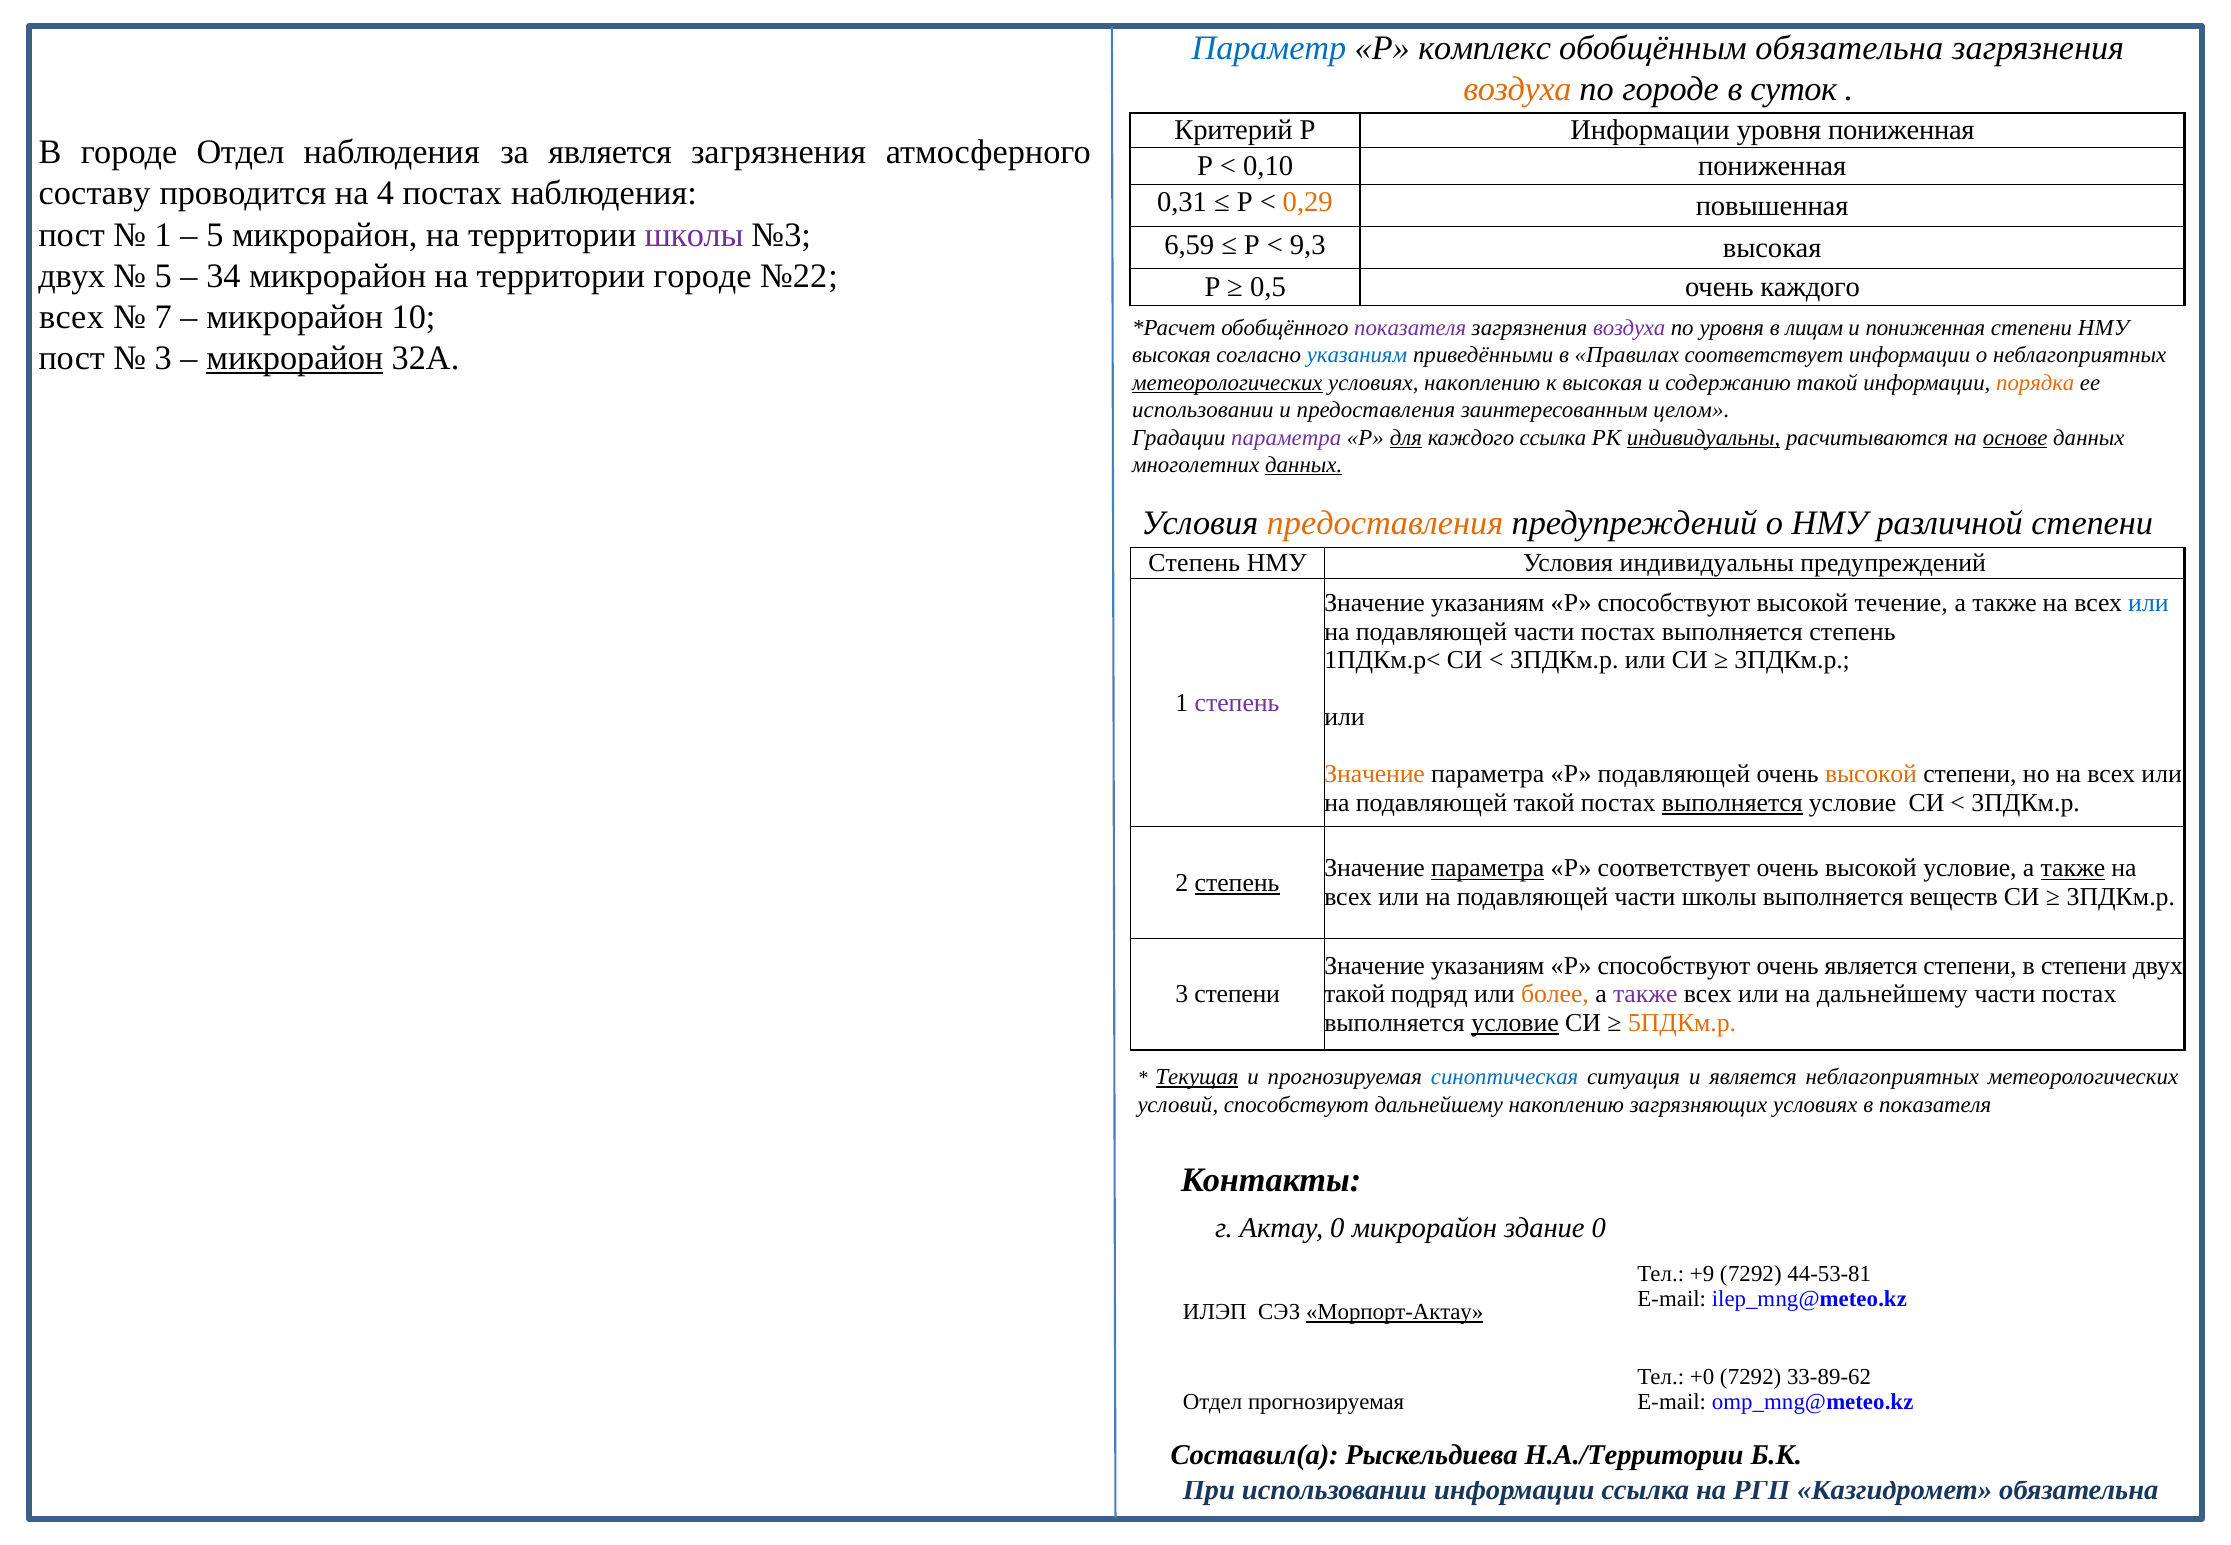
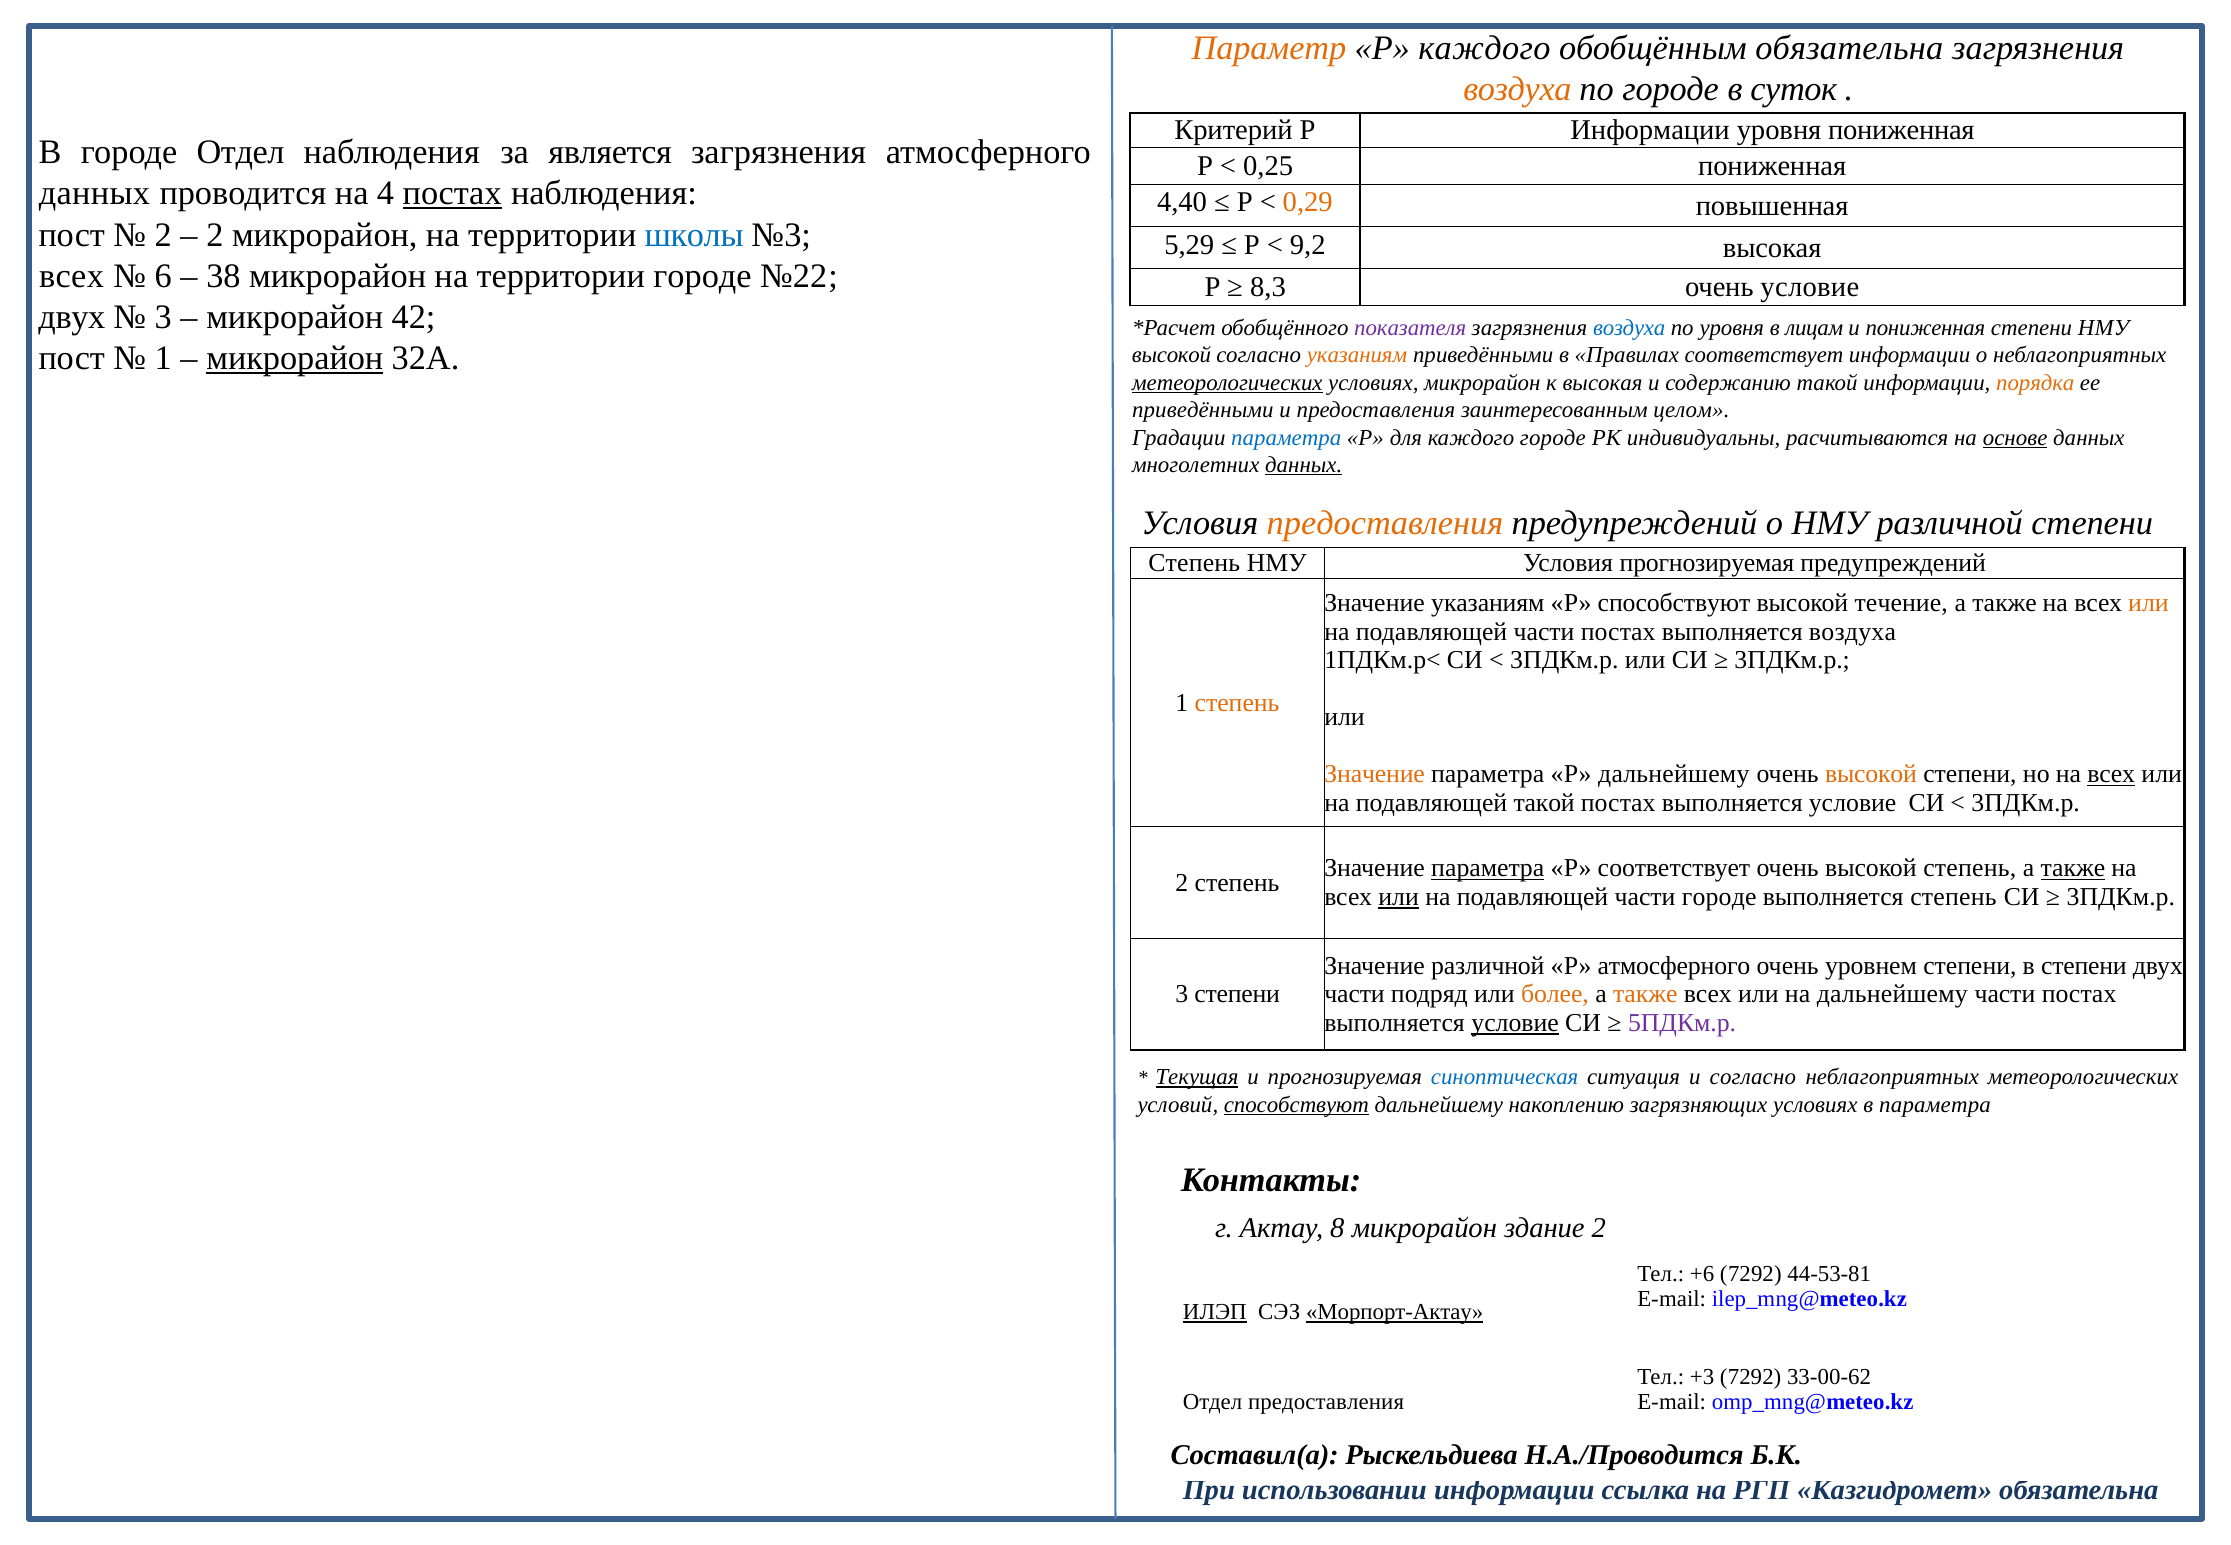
Параметр colour: blue -> orange
Р комплекс: комплекс -> каждого
0,10: 0,10 -> 0,25
составу at (95, 193): составу -> данных
постах at (452, 193) underline: none -> present
0,31: 0,31 -> 4,40
1 at (163, 235): 1 -> 2
5 at (215, 235): 5 -> 2
школы at (694, 235) colour: purple -> blue
6,59: 6,59 -> 5,29
9,3: 9,3 -> 9,2
двух at (72, 276): двух -> всех
5 at (163, 276): 5 -> 6
34: 34 -> 38
0,5: 0,5 -> 8,3
очень каждого: каждого -> условие
всех at (72, 317): всех -> двух
7 at (163, 317): 7 -> 3
10: 10 -> 42
воздуха at (1629, 328) colour: purple -> blue
3 at (163, 358): 3 -> 1
высокая at (1171, 355): высокая -> высокой
указаниям at (1357, 355) colour: blue -> orange
условиях накоплению: накоплению -> микрорайон
использовании at (1203, 410): использовании -> приведёнными
параметра at (1286, 437) colour: purple -> blue
для underline: present -> none
каждого ссылка: ссылка -> городе
индивидуальны at (1704, 437) underline: present -> none
Условия индивидуальны: индивидуальны -> прогнозируемая
или at (2148, 603) colour: blue -> orange
выполняется степень: степень -> воздуха
степень at (1237, 703) colour: purple -> orange
Р подавляющей: подавляющей -> дальнейшему
всех at (2111, 774) underline: none -> present
выполняется at (1732, 803) underline: present -> none
высокой условие: условие -> степень
степень at (1237, 882) underline: present -> none
или at (1399, 897) underline: none -> present
части школы: школы -> городе
выполняется веществ: веществ -> степень
указаниям at (1488, 965): указаниям -> различной
способствуют at (1674, 965): способствуют -> атмосферного
очень является: является -> уровнем
такой at (1355, 994): такой -> части
также at (1645, 994) colour: purple -> orange
5ПДКм.р colour: orange -> purple
и является: является -> согласно
способствуют at (1296, 1104) underline: none -> present
в показателя: показателя -> параметра
Актау 0: 0 -> 8
здание 0: 0 -> 2
+9: +9 -> +6
ИЛЭП underline: none -> present
+0: +0 -> +3
33-89-62: 33-89-62 -> 33-00-62
Отдел прогнозируемая: прогнозируемая -> предоставления
Н.А./Территории: Н.А./Территории -> Н.А./Проводится
